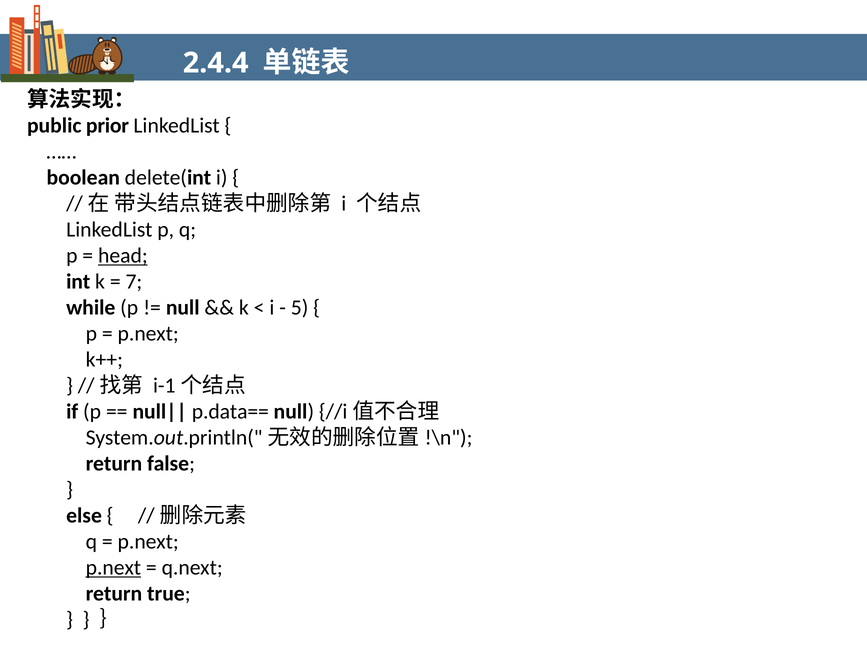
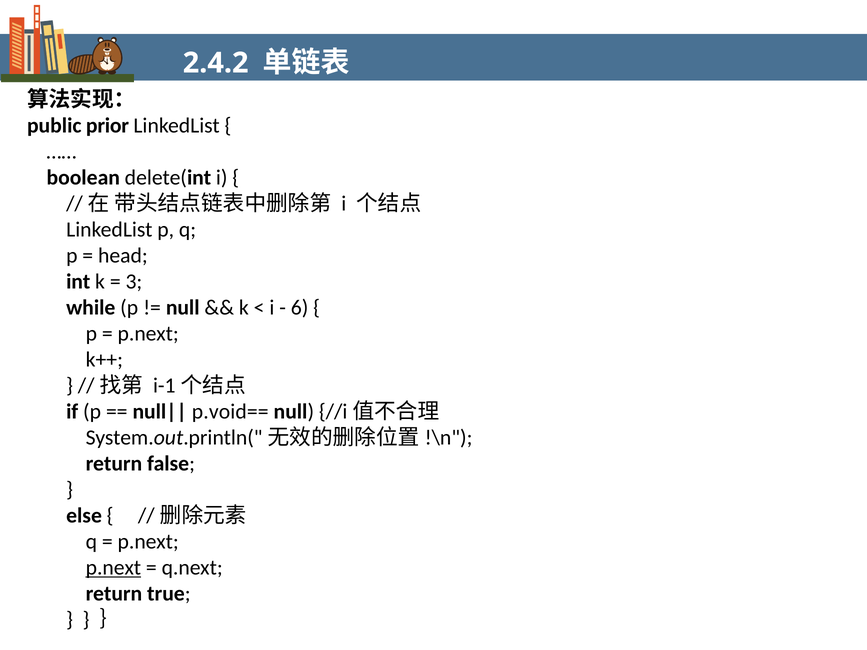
2.4.4: 2.4.4 -> 2.4.2
head underline: present -> none
7: 7 -> 3
5: 5 -> 6
p.data==: p.data== -> p.void==
